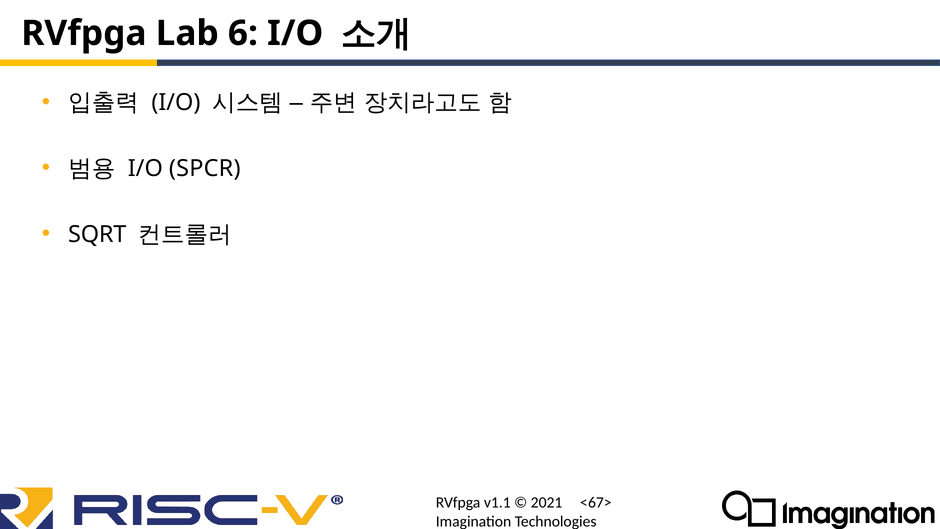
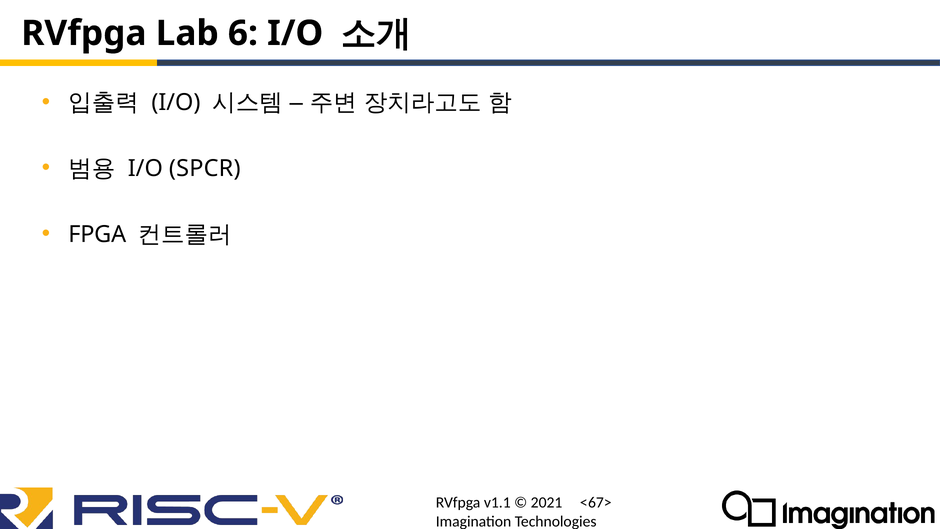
SQRT: SQRT -> FPGA
